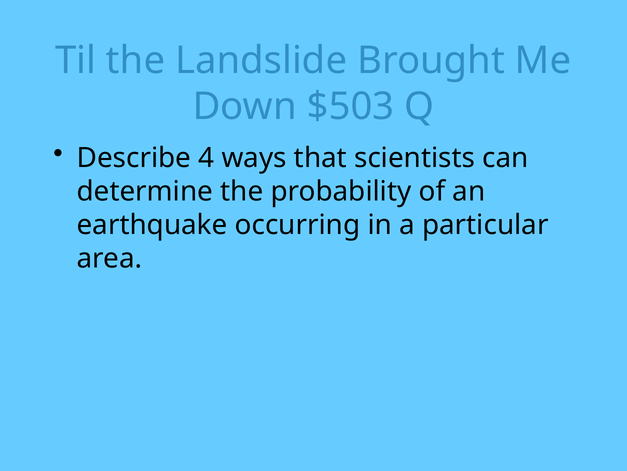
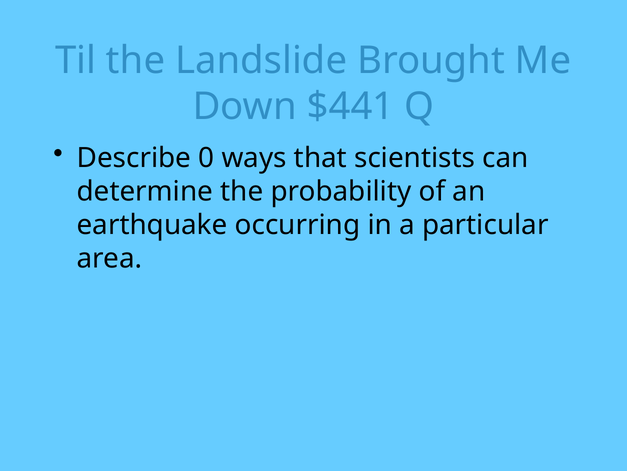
$503: $503 -> $441
4: 4 -> 0
